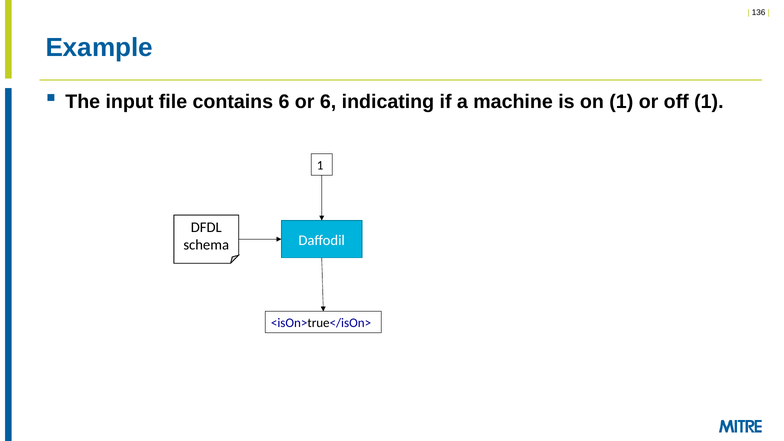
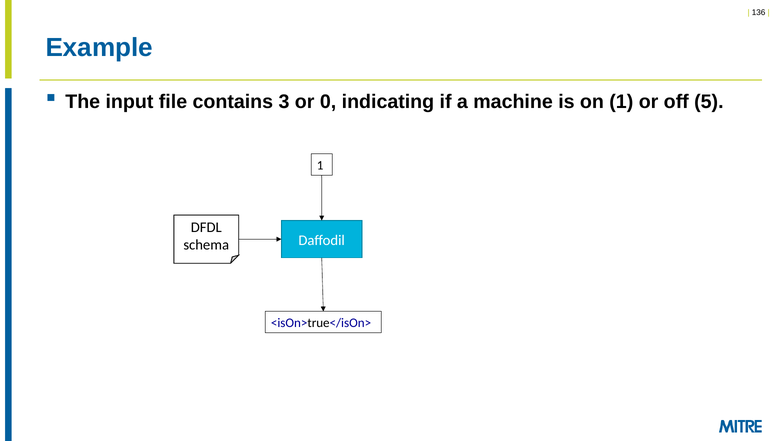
contains 6: 6 -> 3
or 6: 6 -> 0
off 1: 1 -> 5
